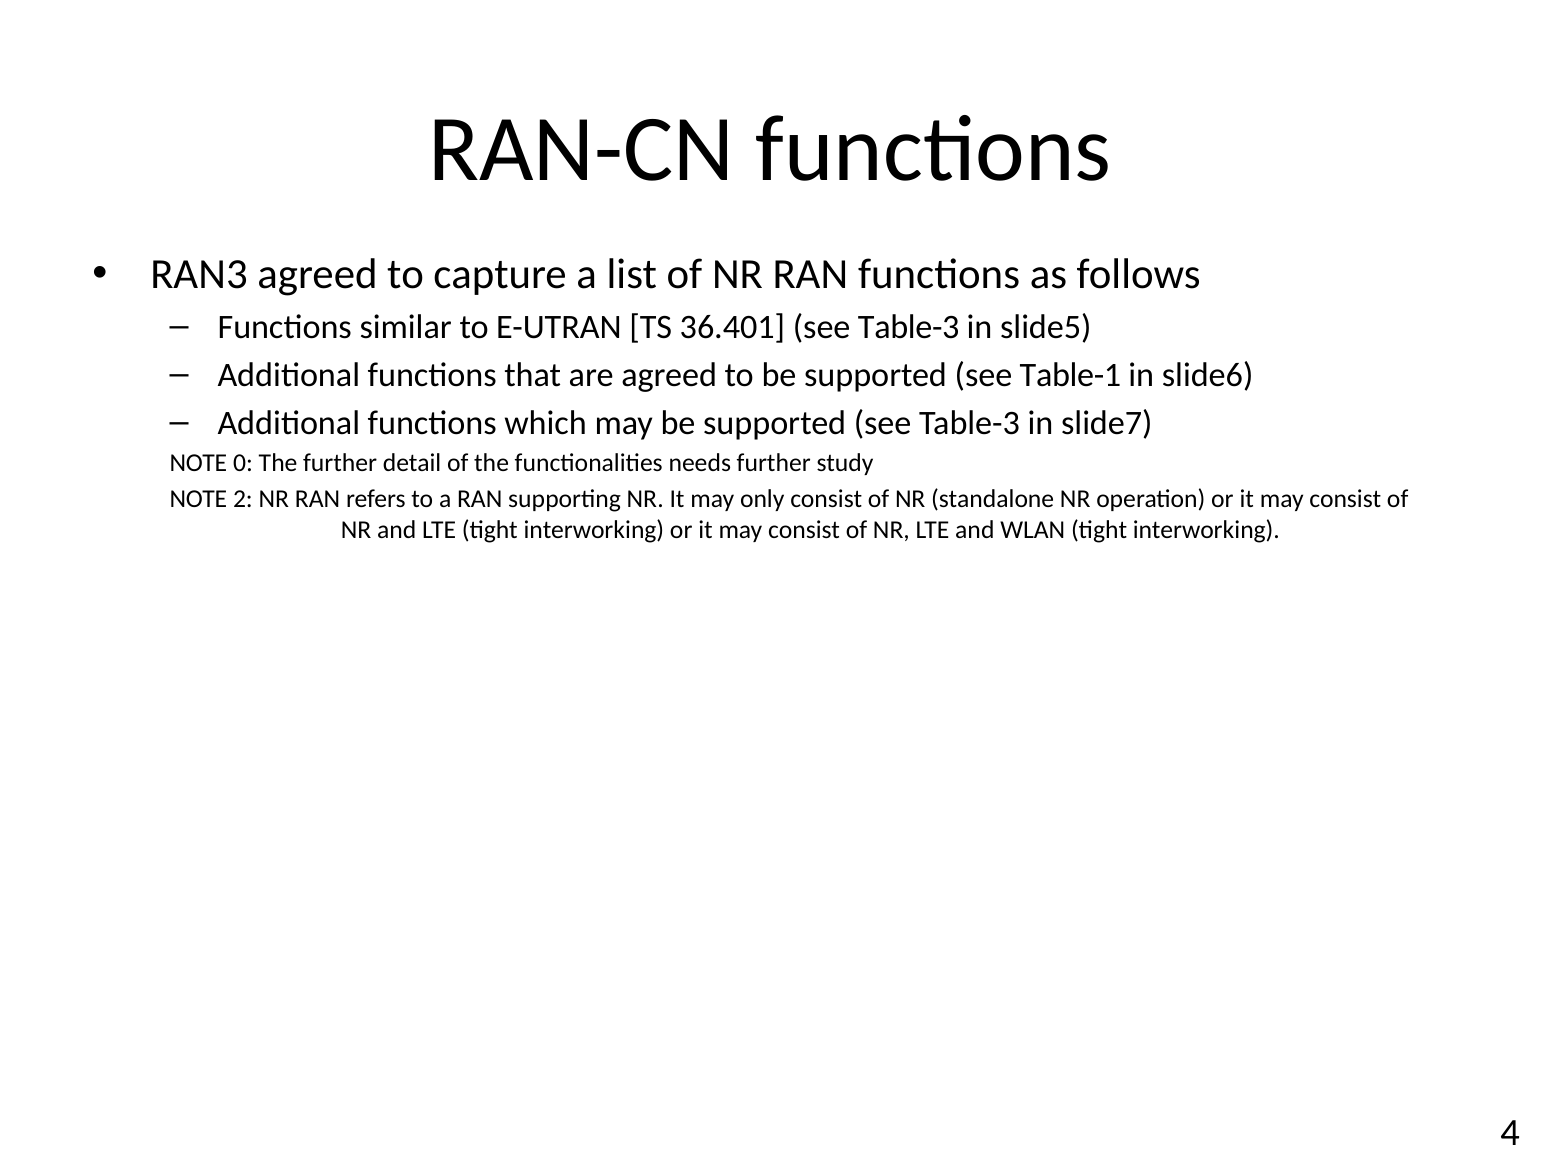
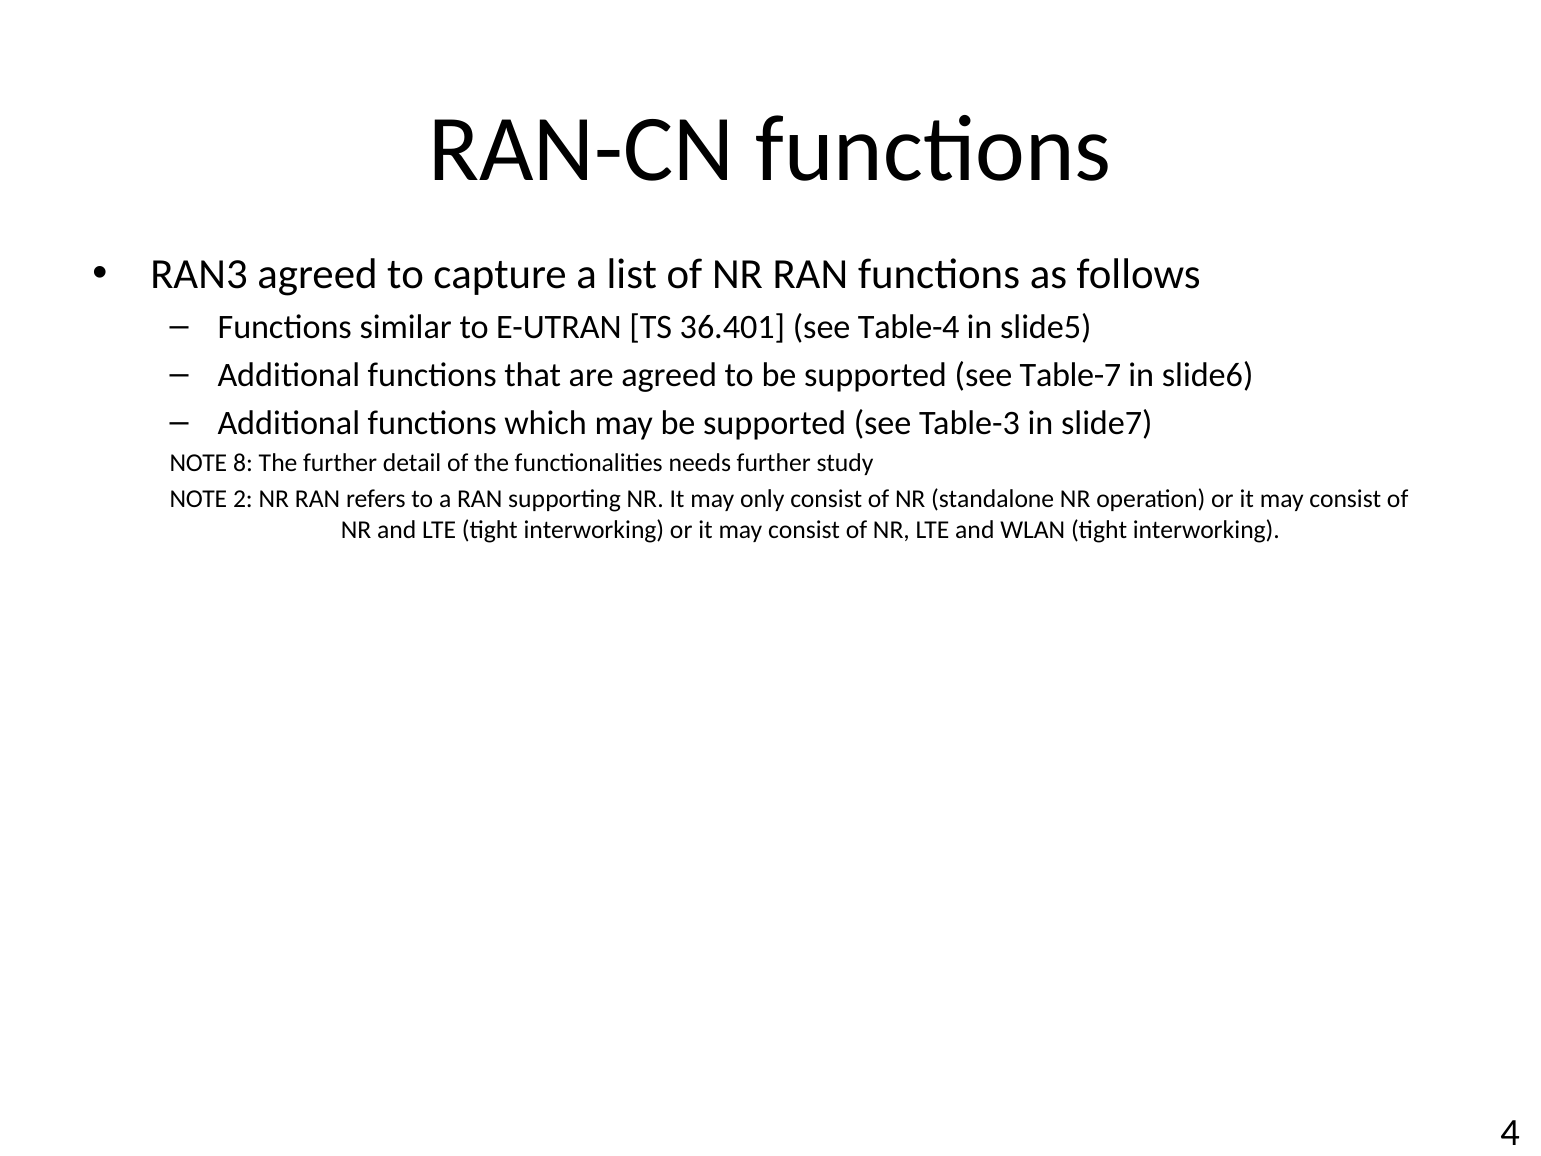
36.401 see Table-3: Table-3 -> Table-4
Table-1: Table-1 -> Table-7
0: 0 -> 8
